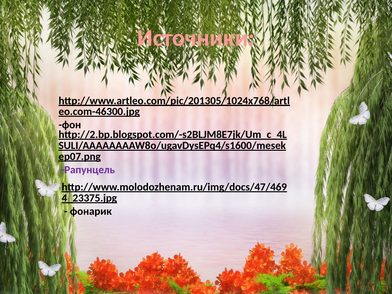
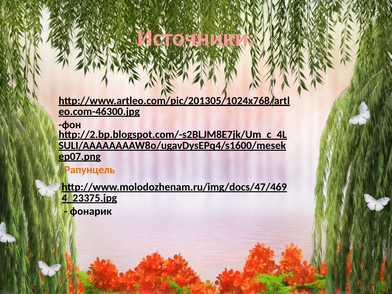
Рапунцель colour: purple -> orange
